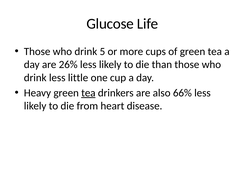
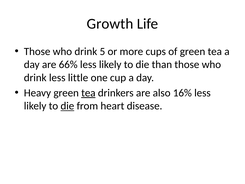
Glucose: Glucose -> Growth
26%: 26% -> 66%
66%: 66% -> 16%
die at (67, 106) underline: none -> present
